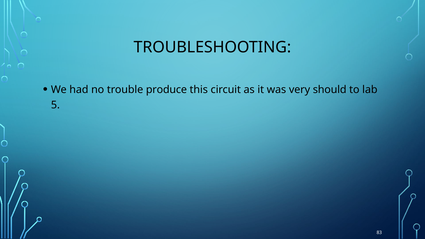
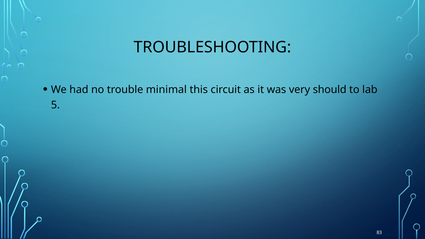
produce: produce -> minimal
